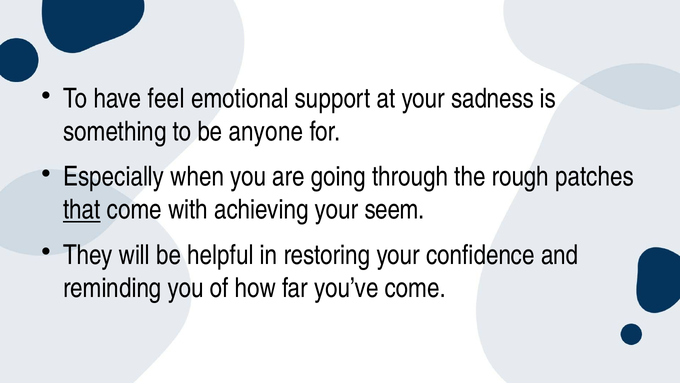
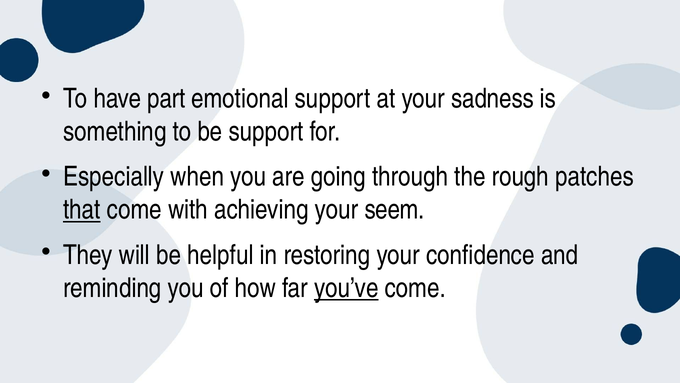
feel: feel -> part
be anyone: anyone -> support
you’ve underline: none -> present
